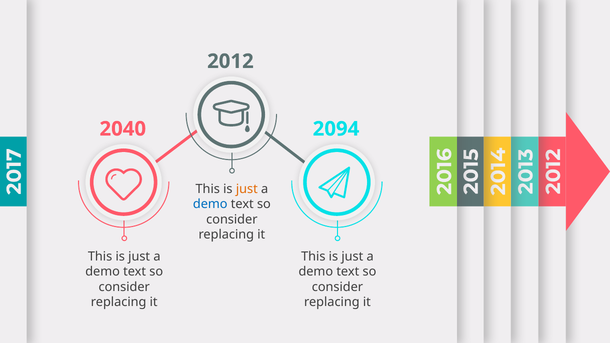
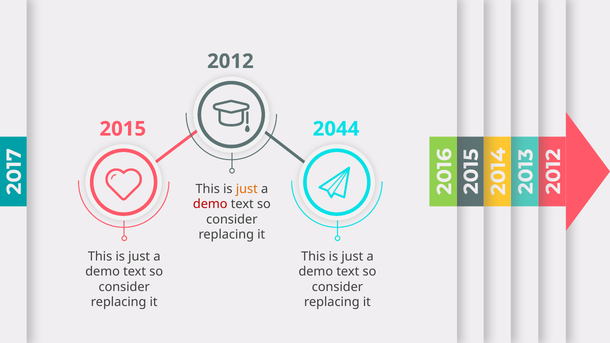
2040: 2040 -> 2015
2094: 2094 -> 2044
demo at (210, 204) colour: blue -> red
